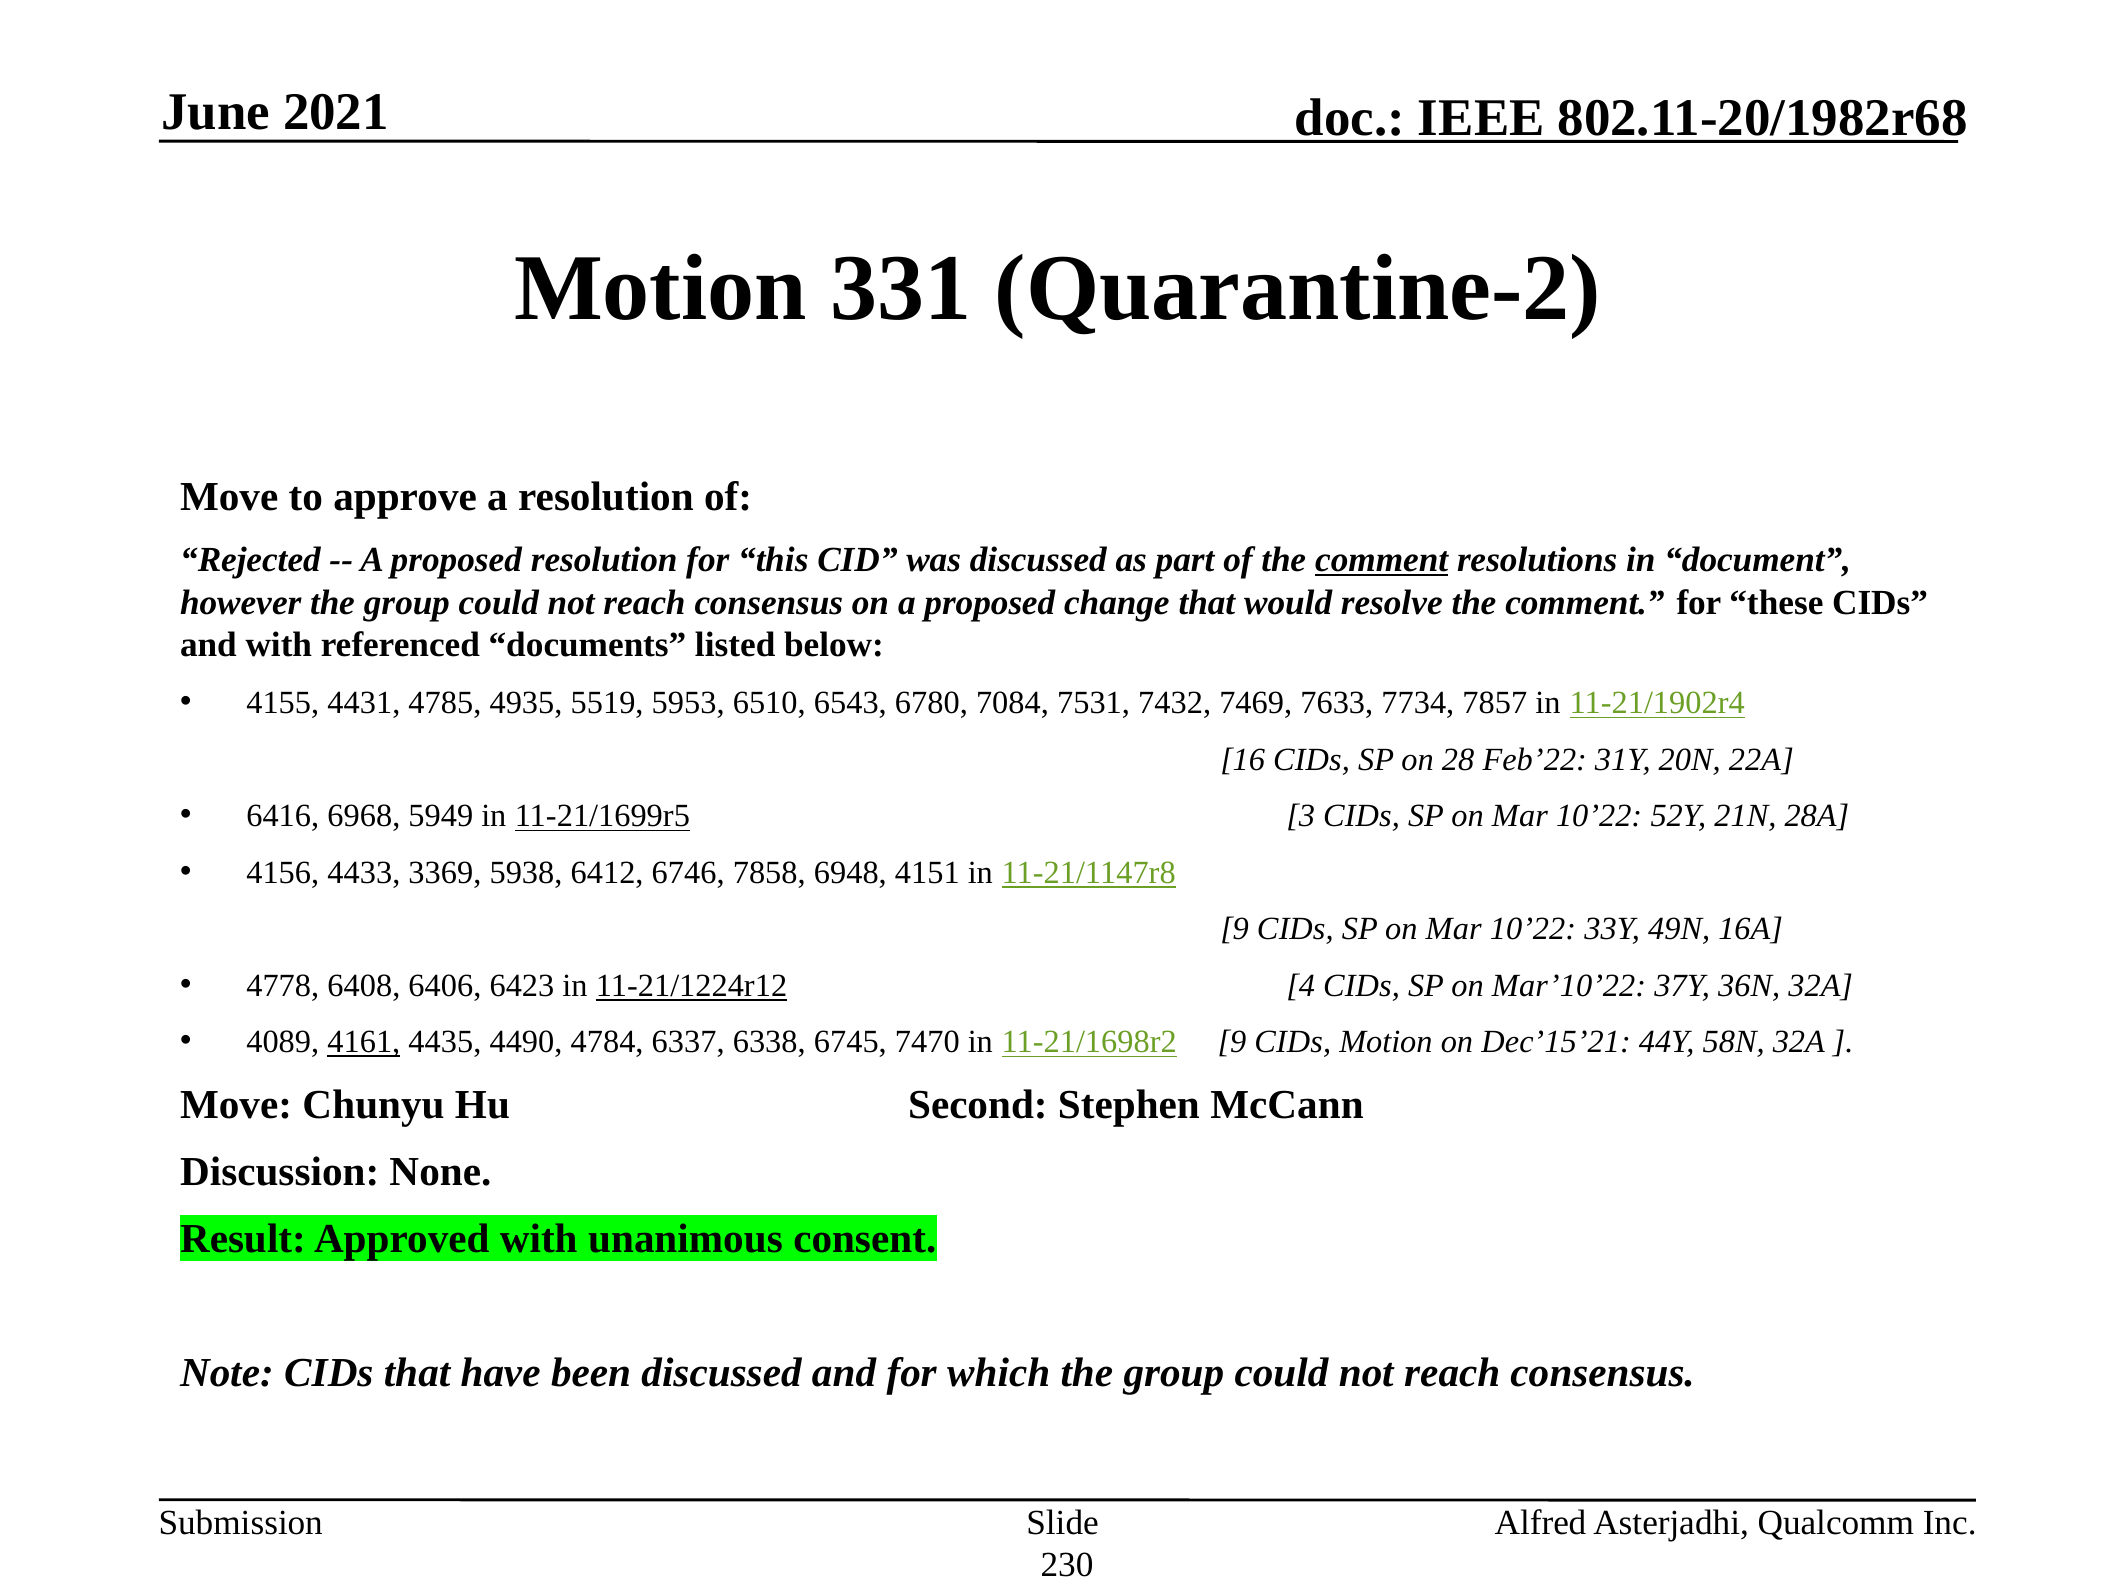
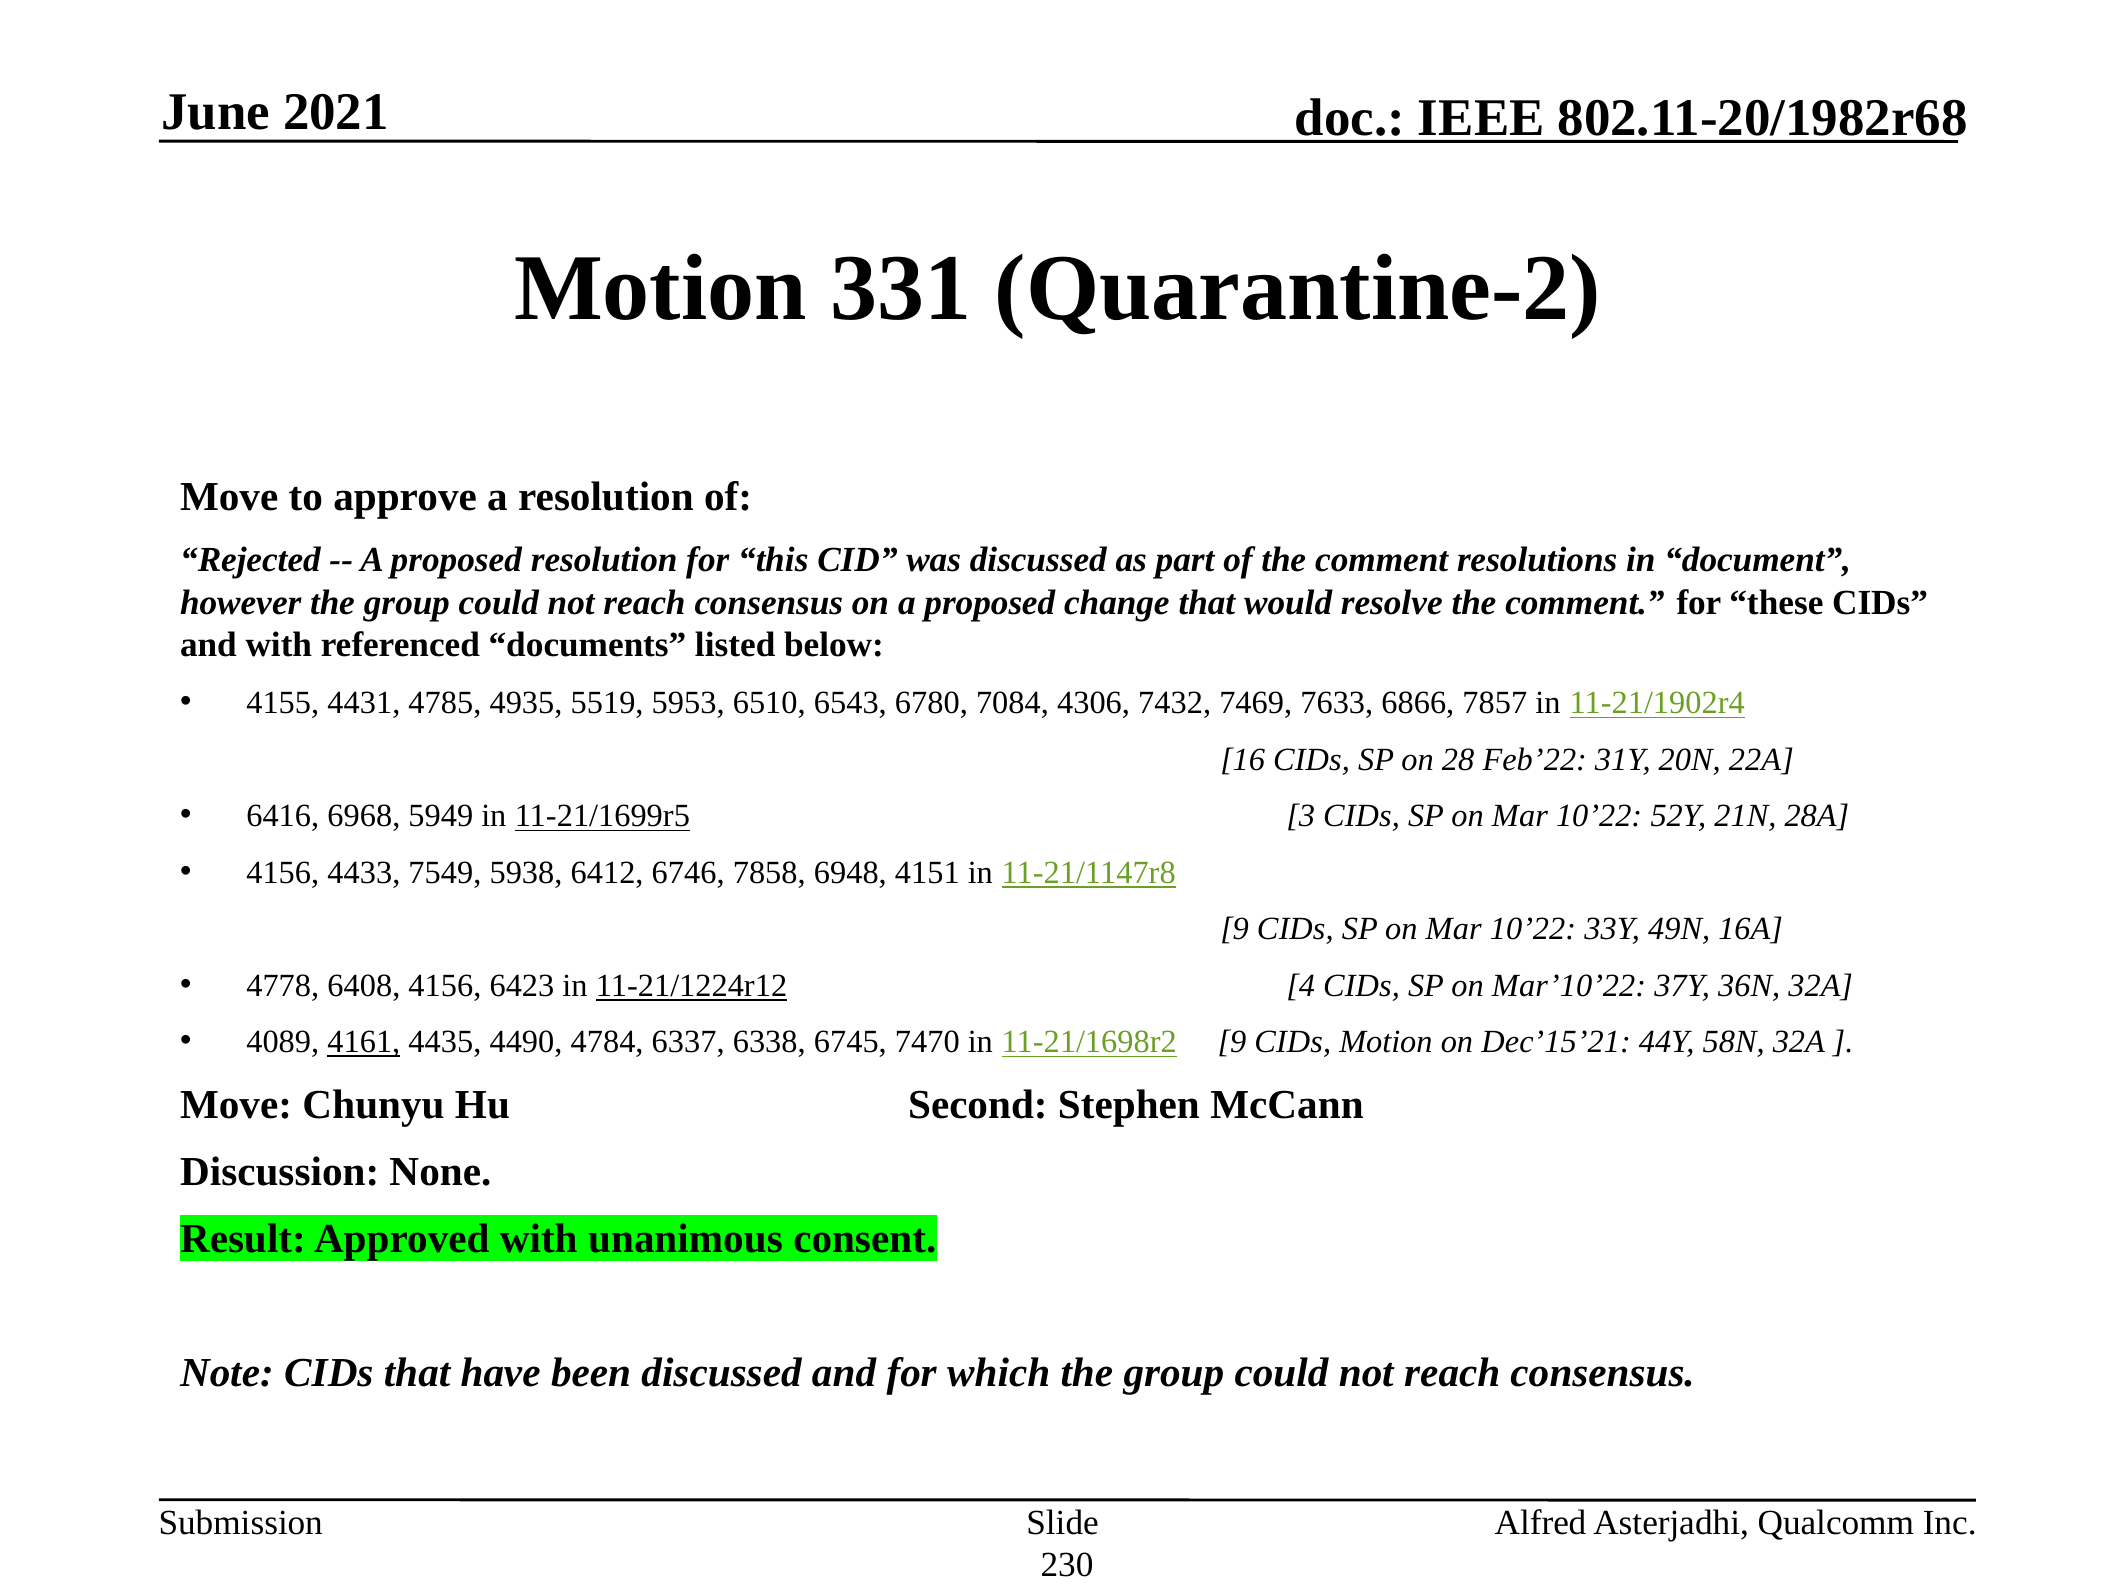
comment at (1382, 560) underline: present -> none
7531: 7531 -> 4306
7734: 7734 -> 6866
3369: 3369 -> 7549
6408 6406: 6406 -> 4156
